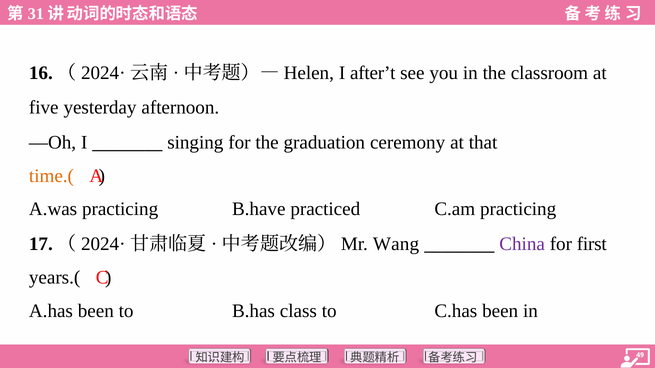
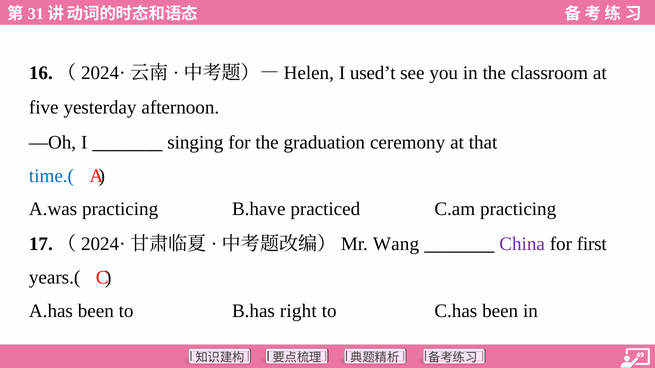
after’t: after’t -> used’t
time.( colour: orange -> blue
class: class -> right
